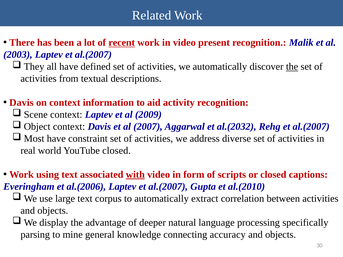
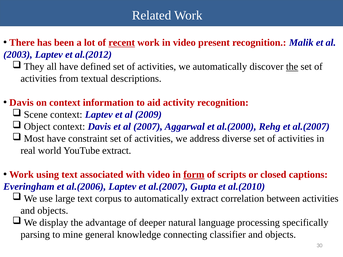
al.(2007 at (93, 55): al.(2007 -> al.(2012
al.(2032: al.(2032 -> al.(2000
YouTube closed: closed -> extract
with underline: present -> none
form underline: none -> present
accuracy: accuracy -> classifier
